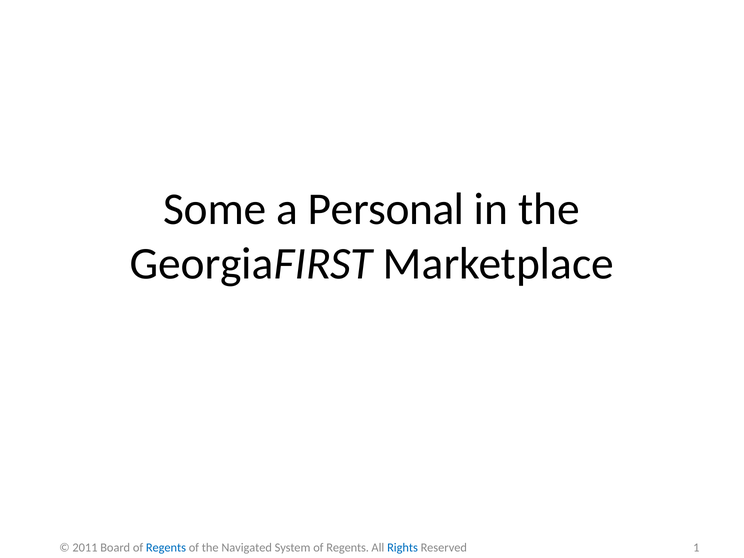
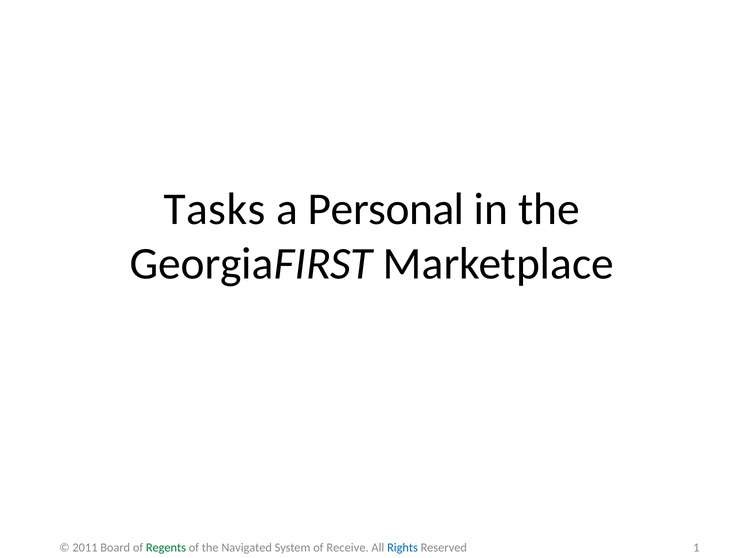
Some: Some -> Tasks
Regents at (166, 547) colour: blue -> green
System of Regents: Regents -> Receive
